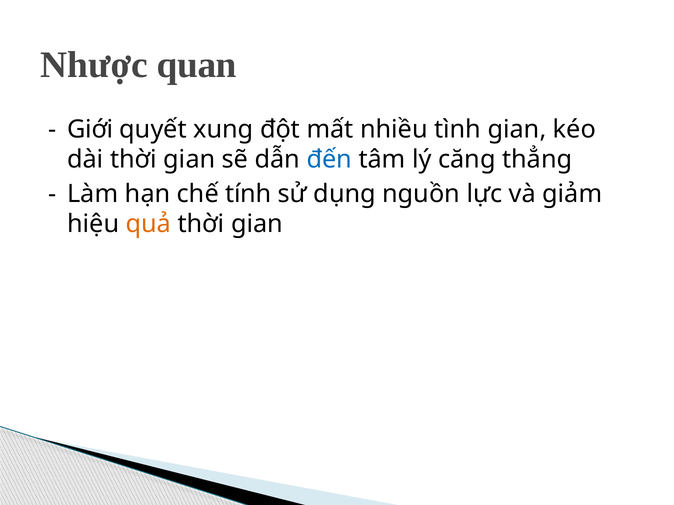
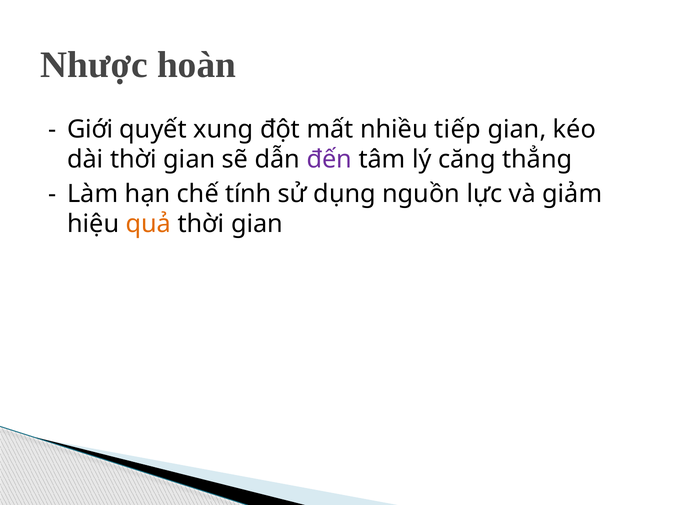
quan: quan -> hoàn
tình: tình -> tiếp
đến colour: blue -> purple
